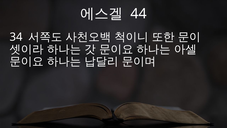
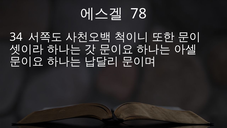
44: 44 -> 78
